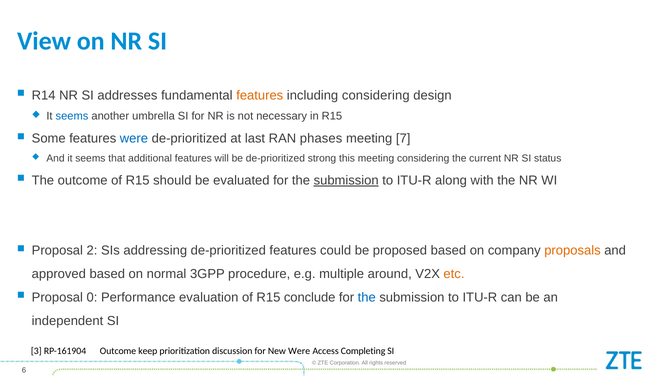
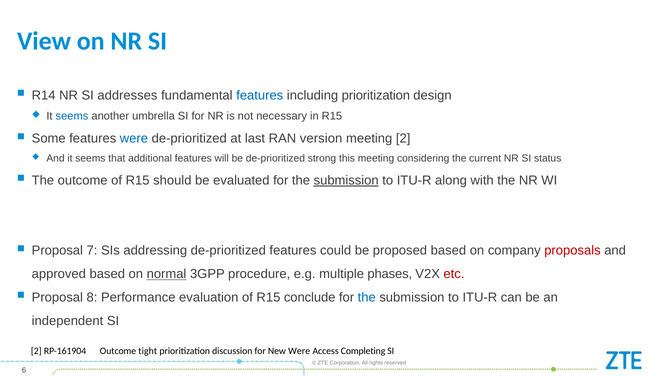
features at (260, 95) colour: orange -> blue
including considering: considering -> prioritization
phases: phases -> version
meeting 7: 7 -> 2
2: 2 -> 7
proposals colour: orange -> red
normal underline: none -> present
around: around -> phases
etc colour: orange -> red
0: 0 -> 8
3 at (36, 351): 3 -> 2
keep: keep -> tight
